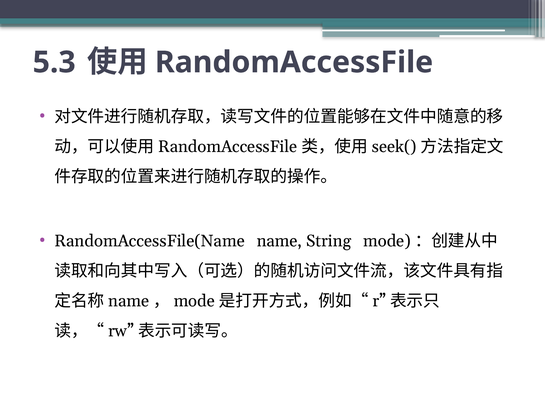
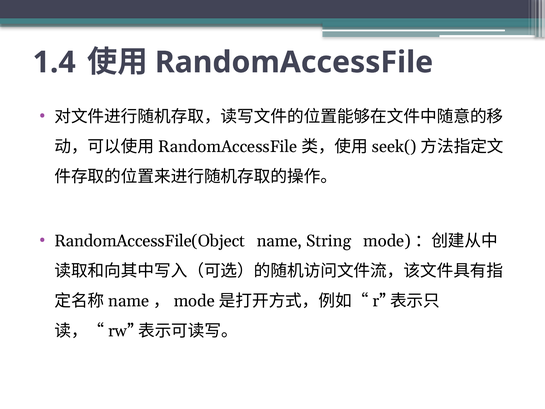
5.3: 5.3 -> 1.4
RandomAccessFile(Name: RandomAccessFile(Name -> RandomAccessFile(Object
